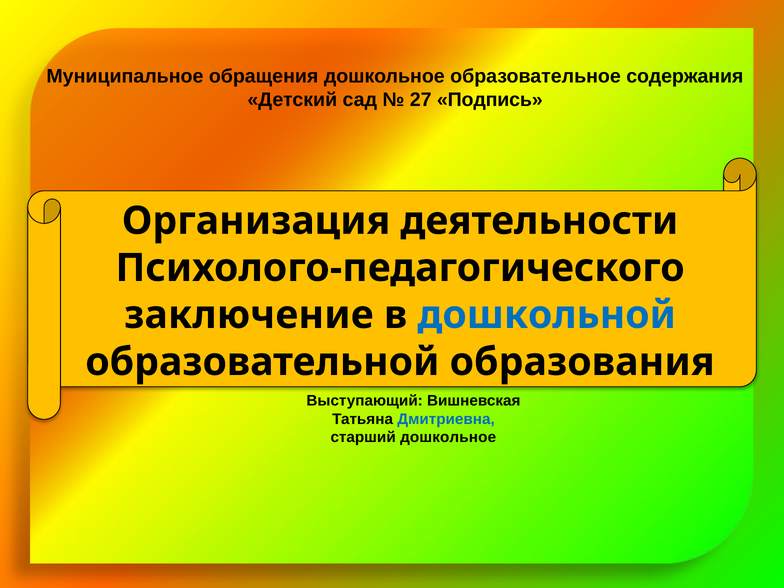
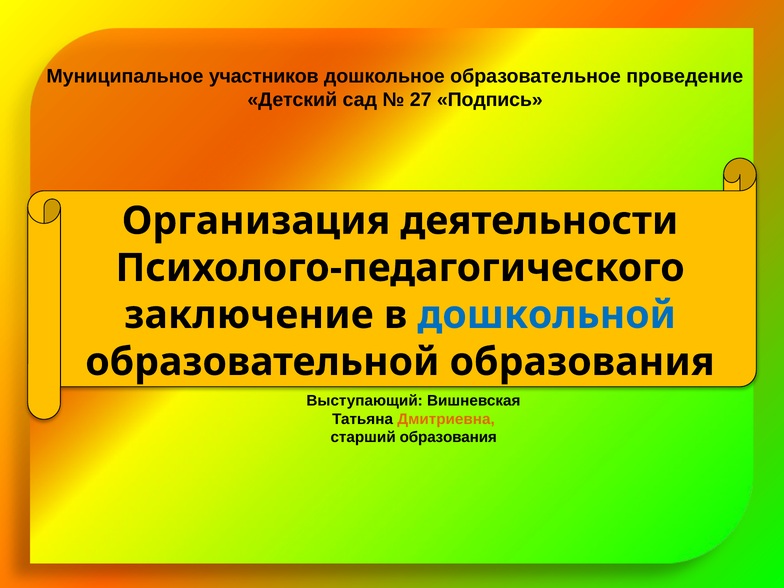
обращения: обращения -> участников
содержания: содержания -> проведение
Дмитриевна colour: blue -> orange
старший дошкольное: дошкольное -> образования
